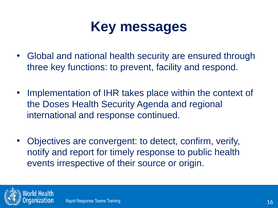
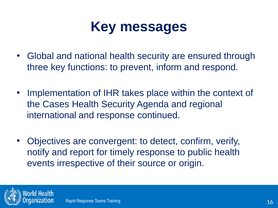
facility: facility -> inform
Doses: Doses -> Cases
